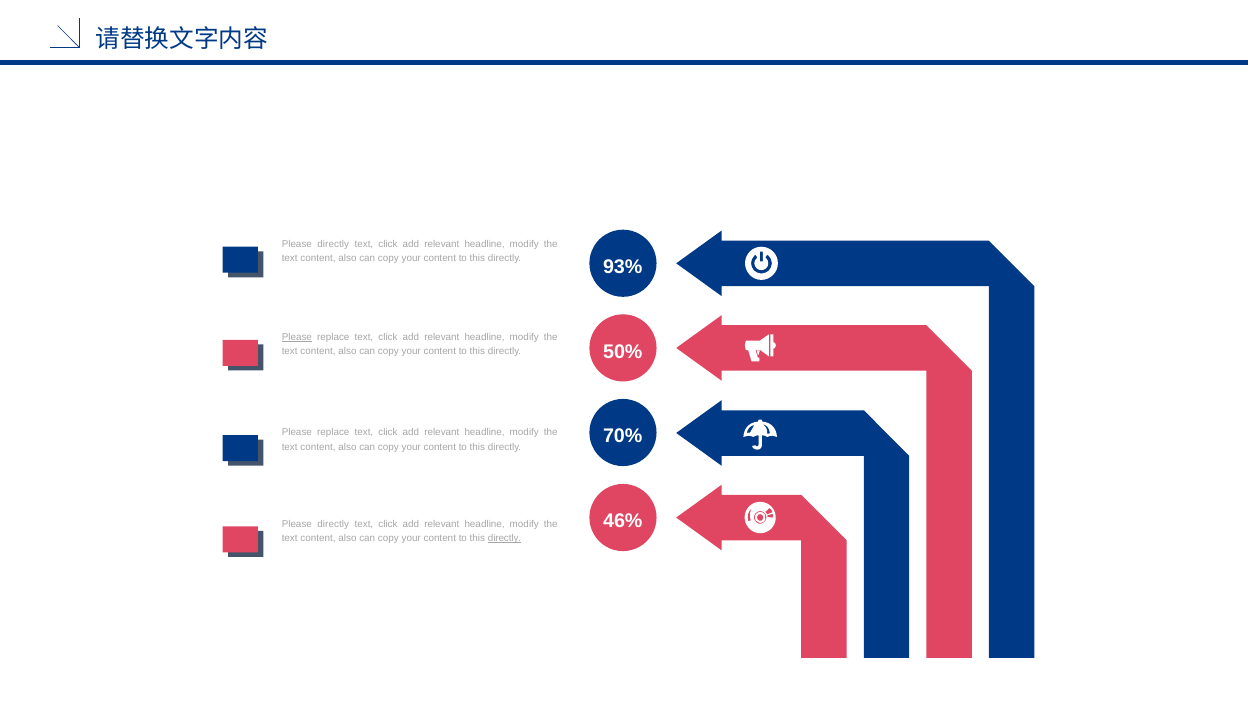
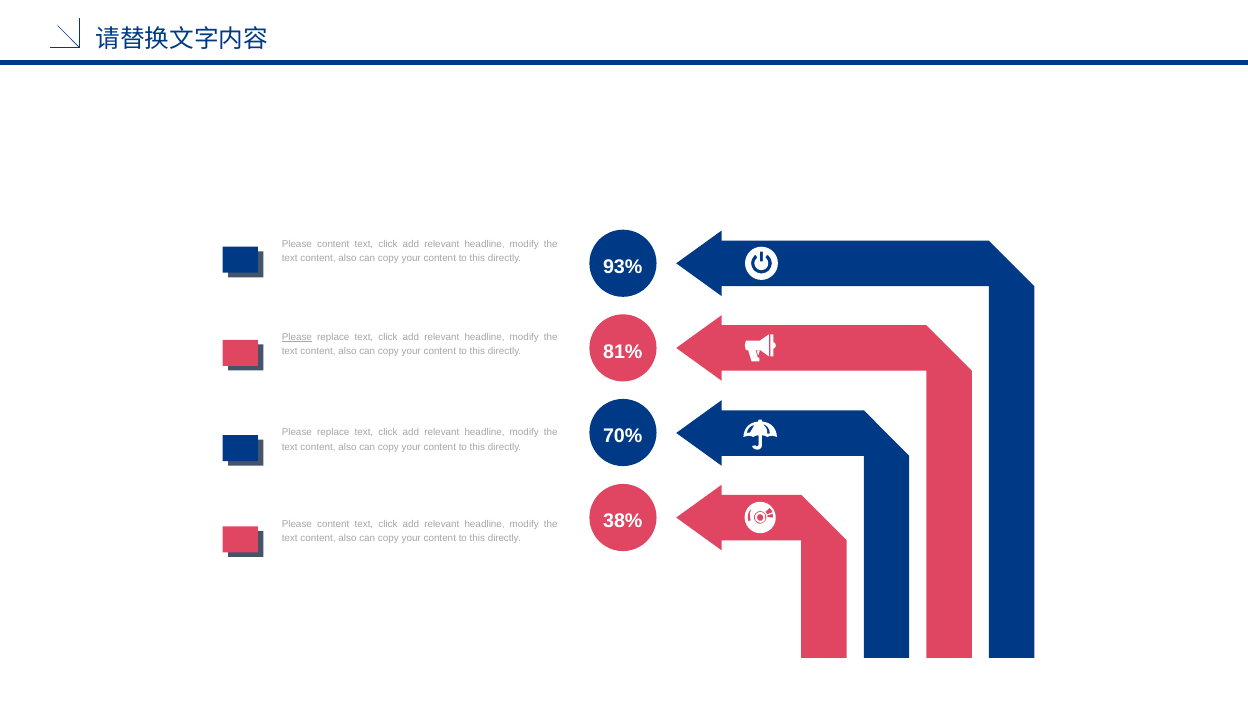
directly at (333, 244): directly -> content
50%: 50% -> 81%
46%: 46% -> 38%
directly at (333, 524): directly -> content
directly at (505, 538) underline: present -> none
